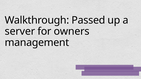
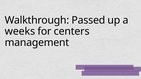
server: server -> weeks
owners: owners -> centers
